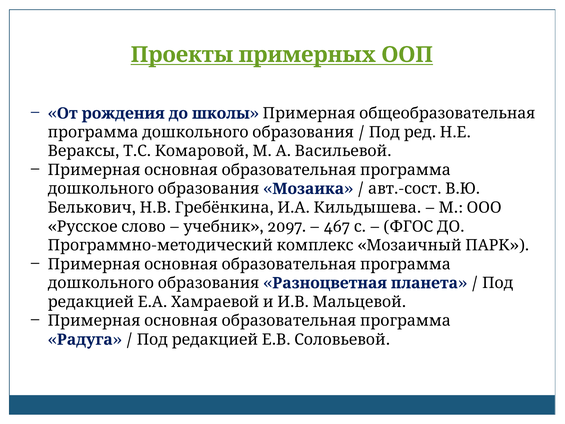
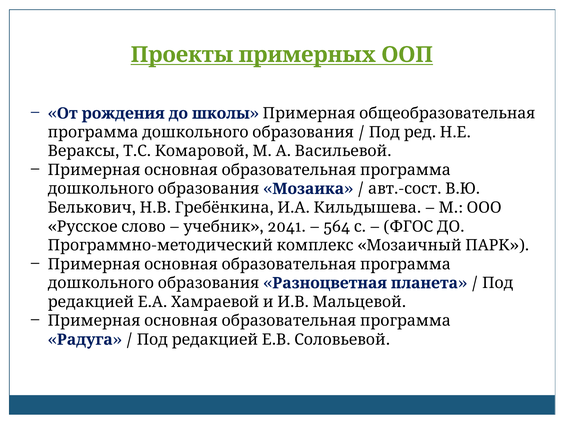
2097: 2097 -> 2041
467: 467 -> 564
